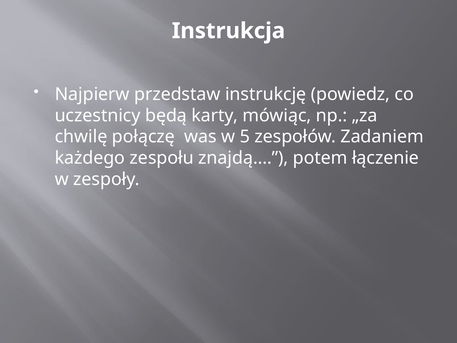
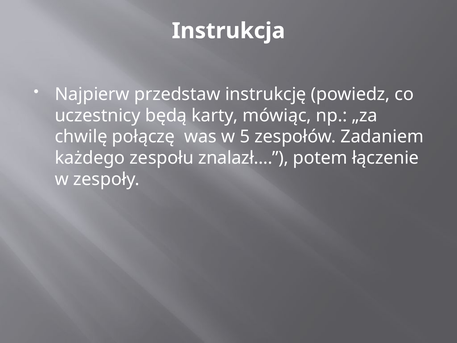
znajdą…: znajdą… -> znalazł…
